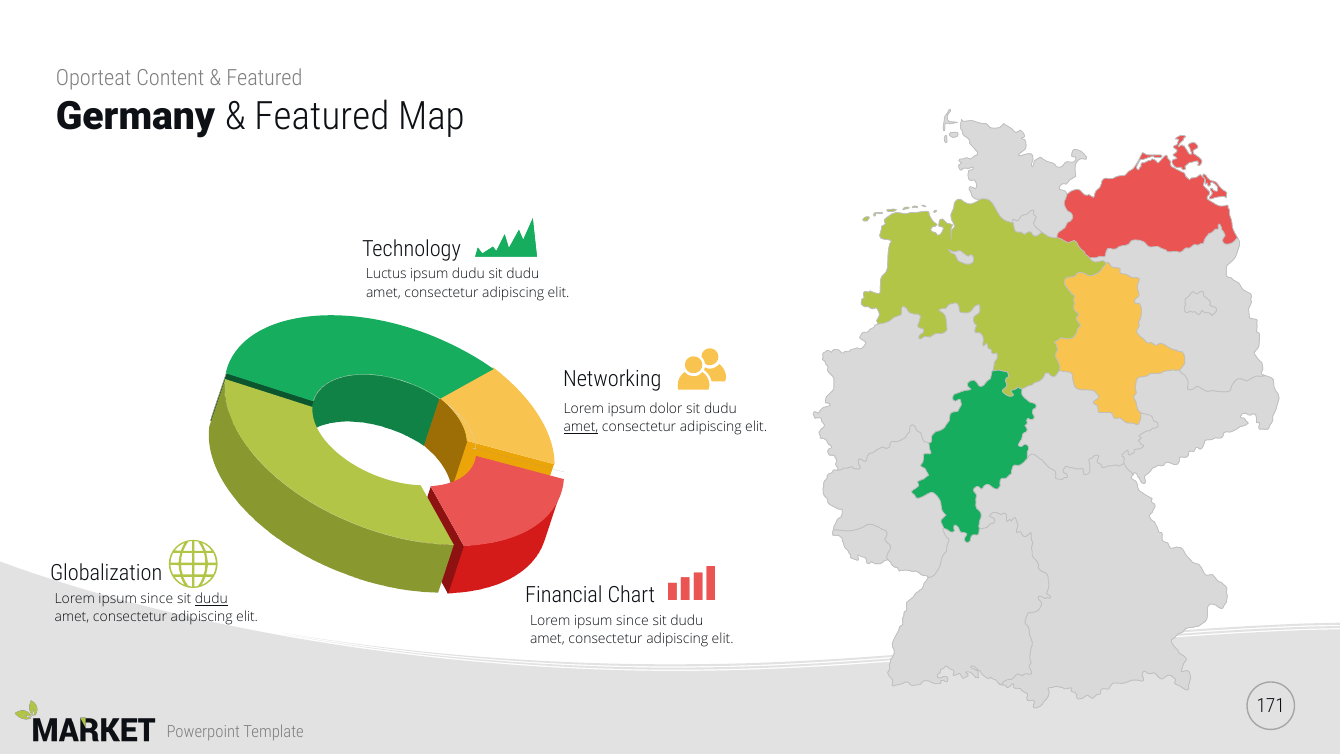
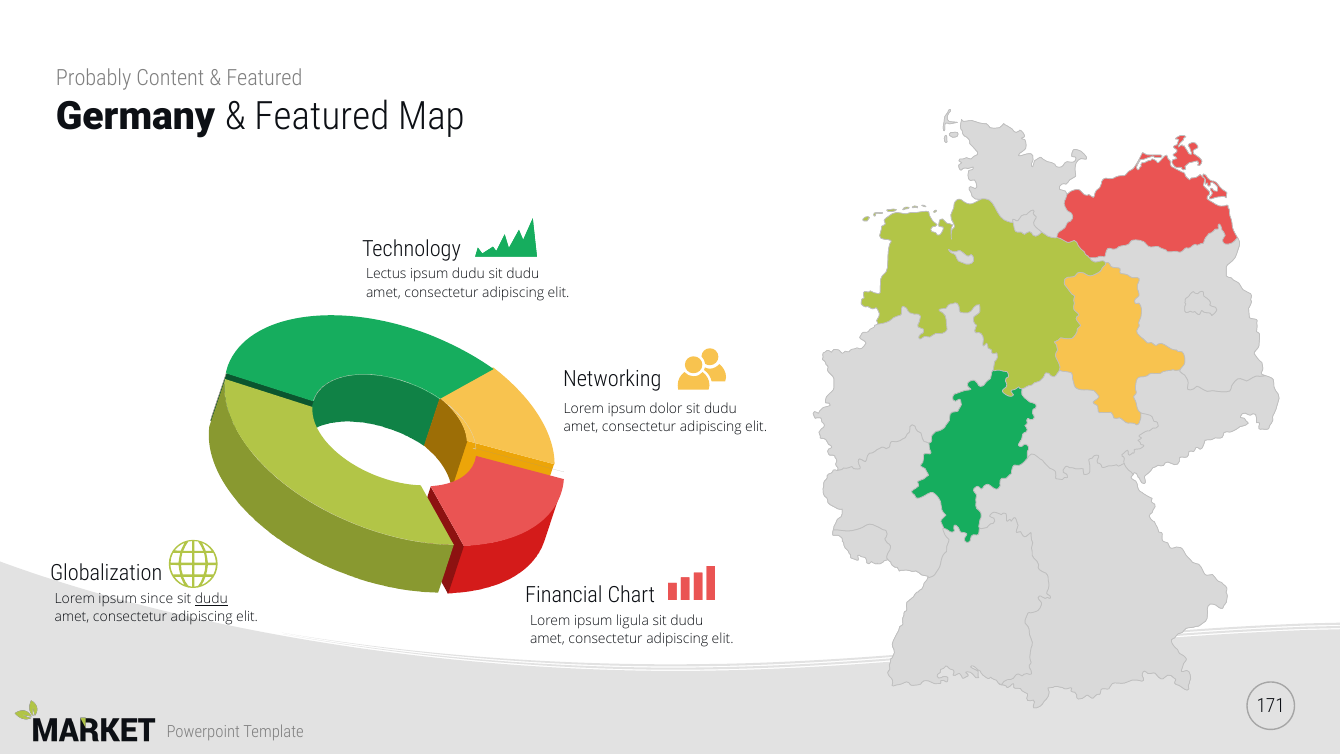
Oporteat: Oporteat -> Probably
Luctus: Luctus -> Lectus
amet at (581, 427) underline: present -> none
since at (632, 620): since -> ligula
